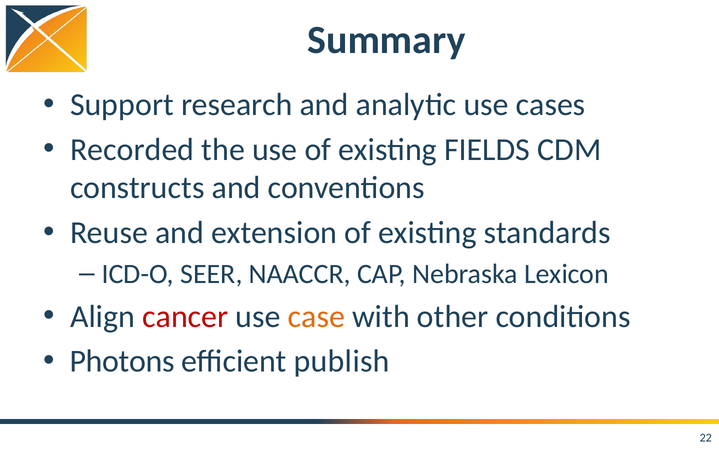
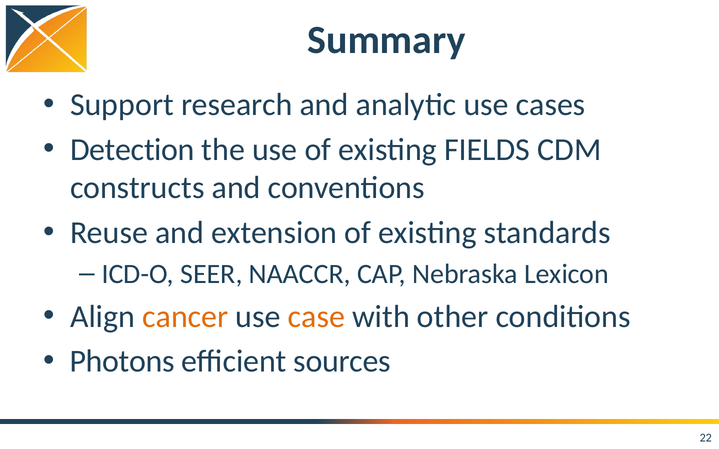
Recorded: Recorded -> Detection
cancer colour: red -> orange
publish: publish -> sources
